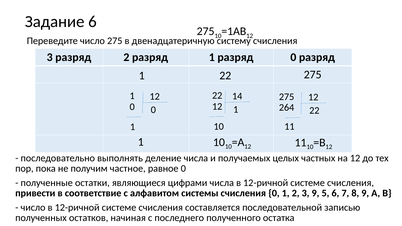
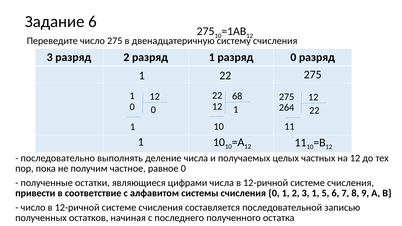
14: 14 -> 68
3 9: 9 -> 1
